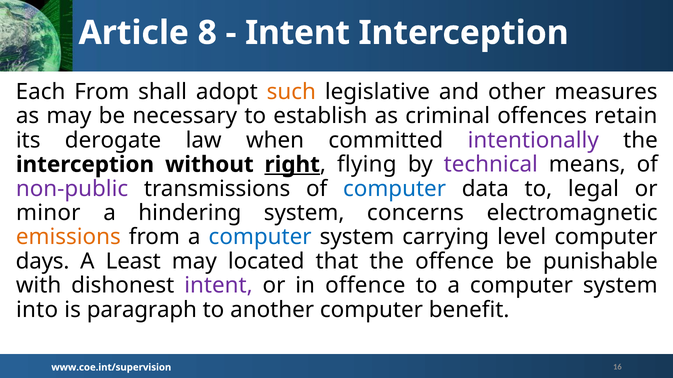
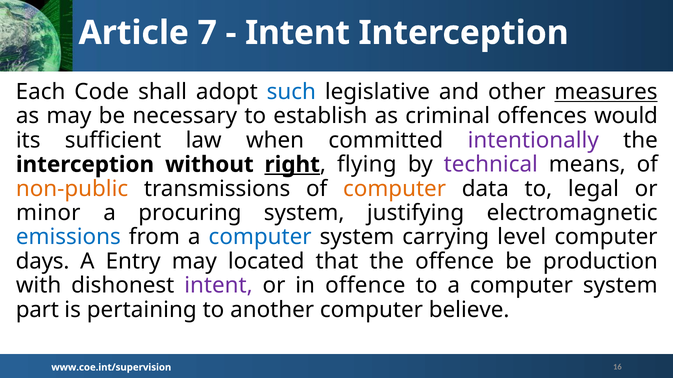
8: 8 -> 7
Each From: From -> Code
such colour: orange -> blue
measures underline: none -> present
retain: retain -> would
derogate: derogate -> sufficient
non-public colour: purple -> orange
computer at (395, 189) colour: blue -> orange
hindering: hindering -> procuring
concerns: concerns -> justifying
emissions colour: orange -> blue
Least: Least -> Entry
punishable: punishable -> production
into: into -> part
paragraph: paragraph -> pertaining
benefit: benefit -> believe
